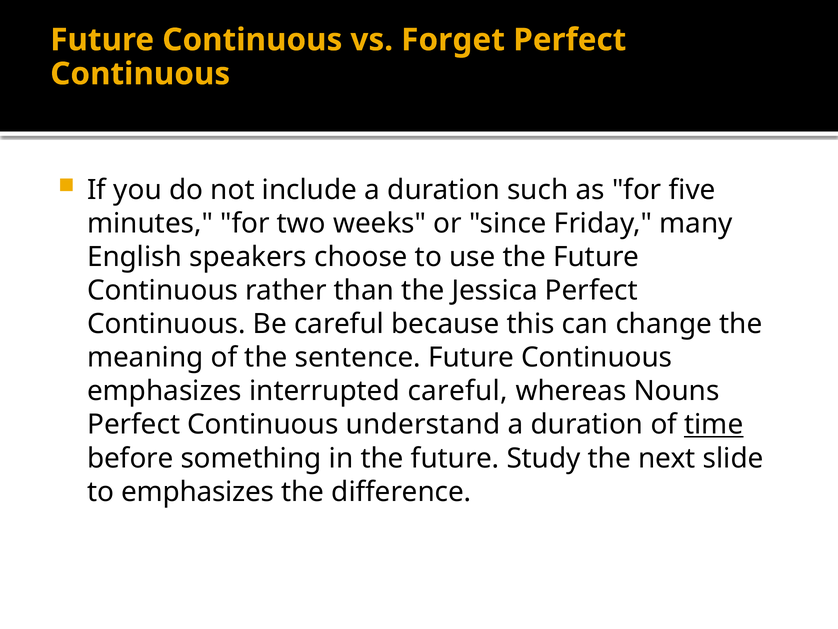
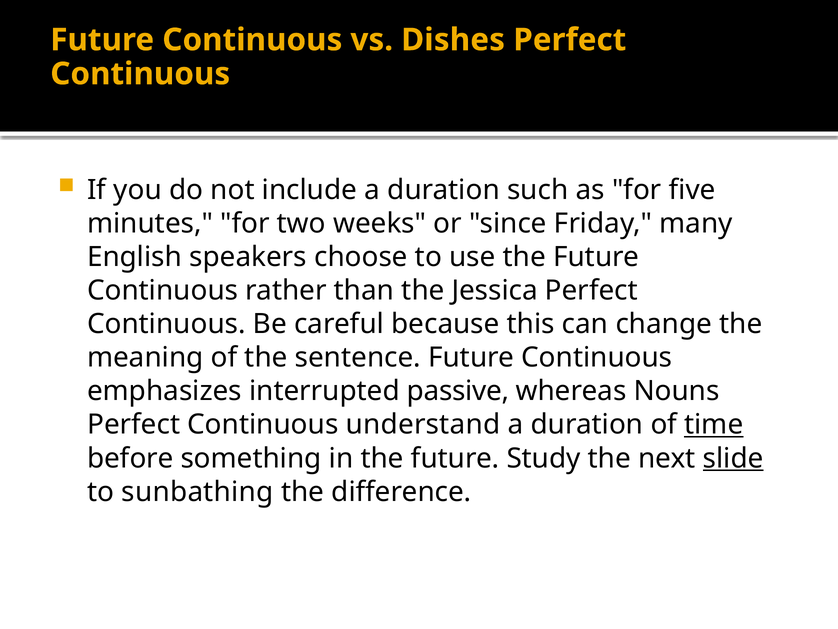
Forget: Forget -> Dishes
interrupted careful: careful -> passive
slide underline: none -> present
to emphasizes: emphasizes -> sunbathing
